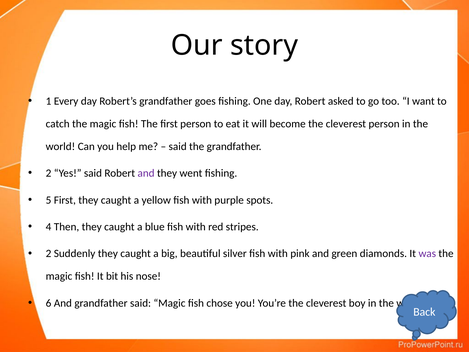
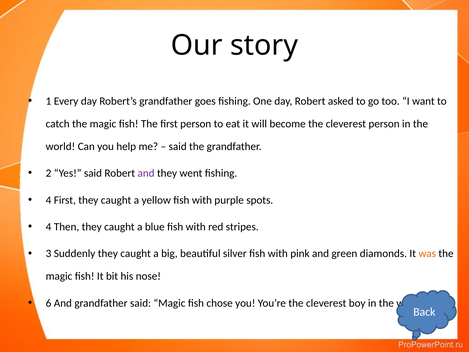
5 at (49, 200): 5 -> 4
2 at (49, 253): 2 -> 3
was colour: purple -> orange
